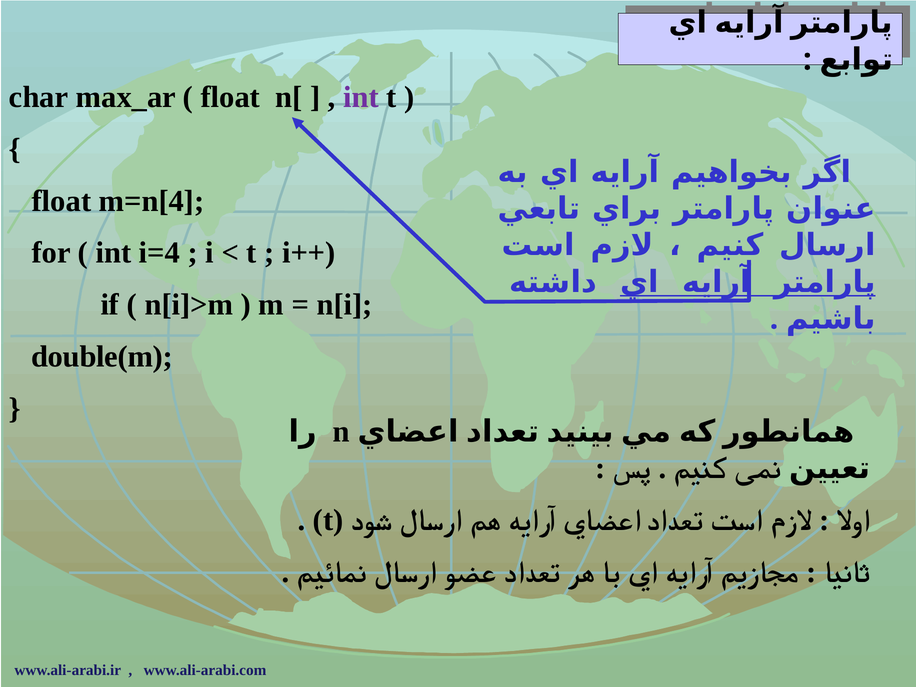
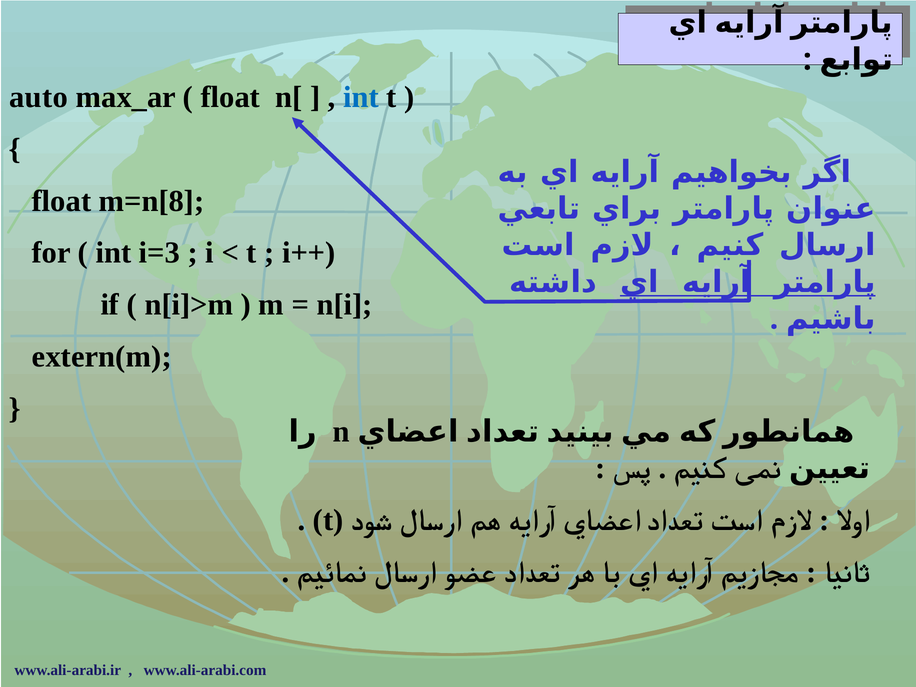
char: char -> auto
int at (361, 97) colour: purple -> blue
m=n[4: m=n[4 -> m=n[8
i=4: i=4 -> i=3
double(m: double(m -> extern(m
